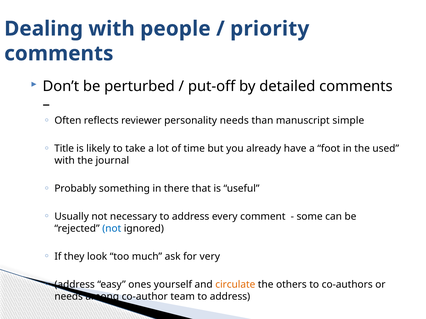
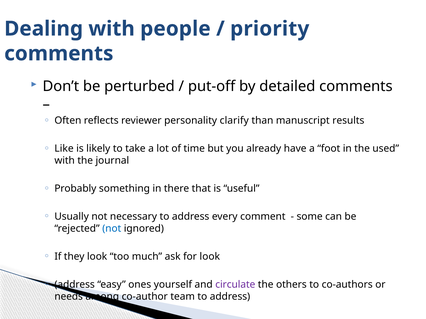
personality needs: needs -> clarify
simple: simple -> results
Title: Title -> Like
for very: very -> look
circulate colour: orange -> purple
